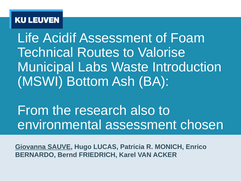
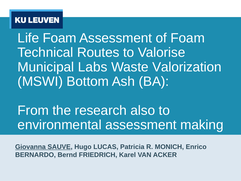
Life Acidif: Acidif -> Foam
Introduction: Introduction -> Valorization
chosen: chosen -> making
